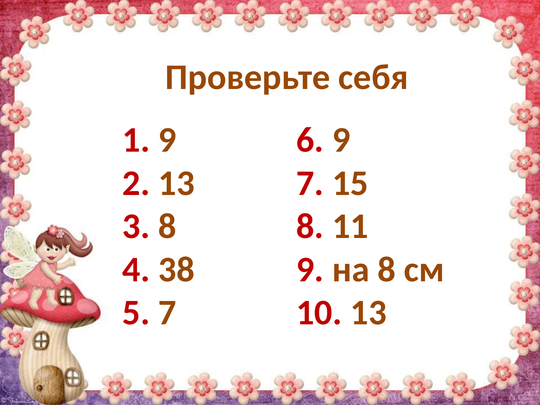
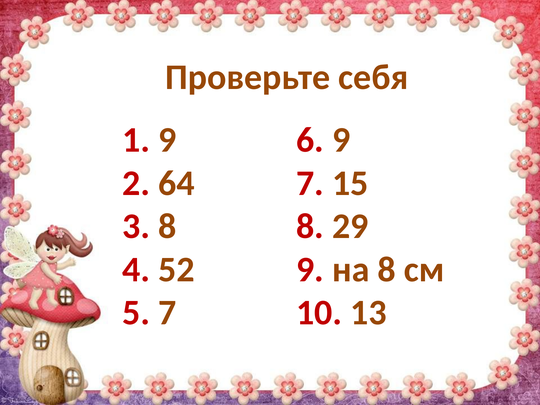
2 13: 13 -> 64
11: 11 -> 29
38: 38 -> 52
